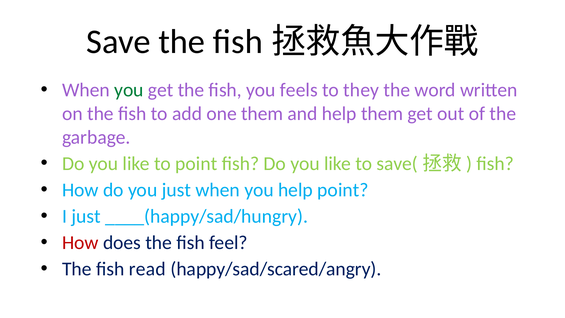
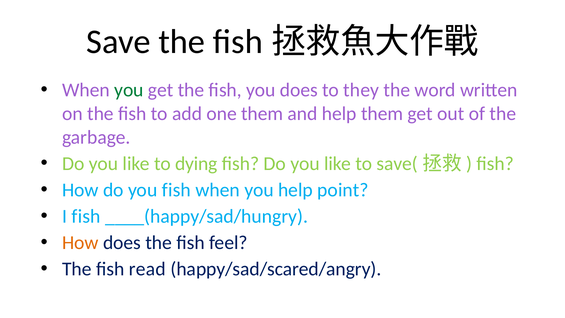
you feels: feels -> does
to point: point -> dying
you just: just -> fish
I just: just -> fish
How at (80, 243) colour: red -> orange
